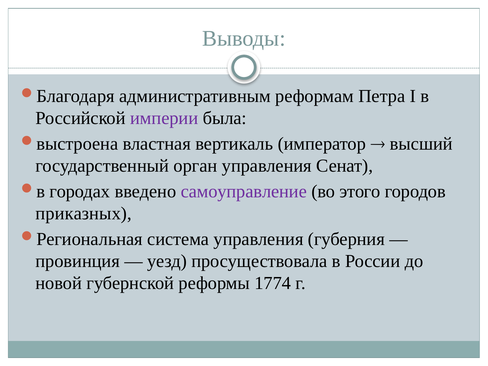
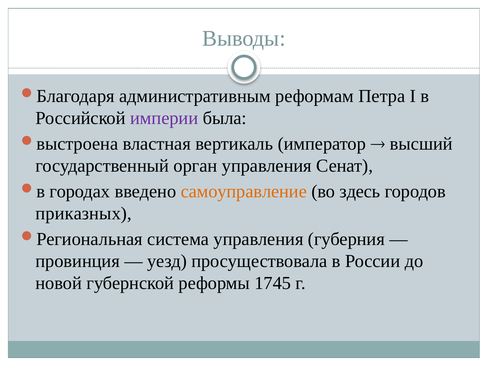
самоуправление colour: purple -> orange
этого: этого -> здесь
1774: 1774 -> 1745
